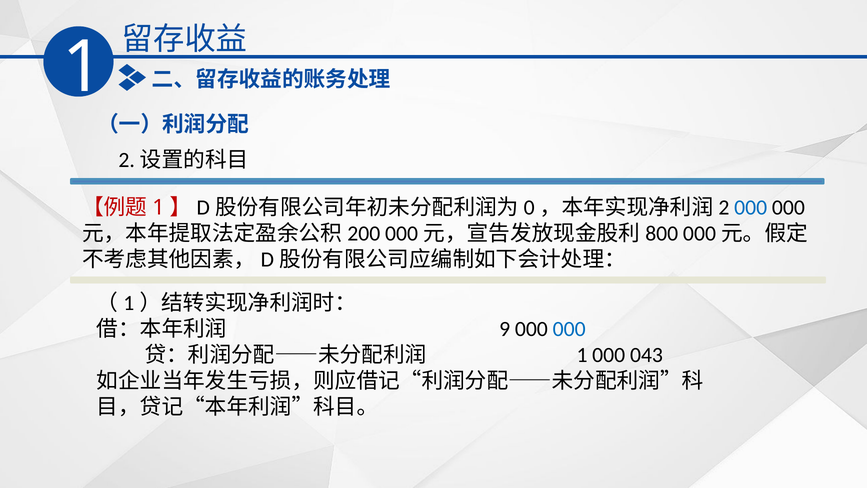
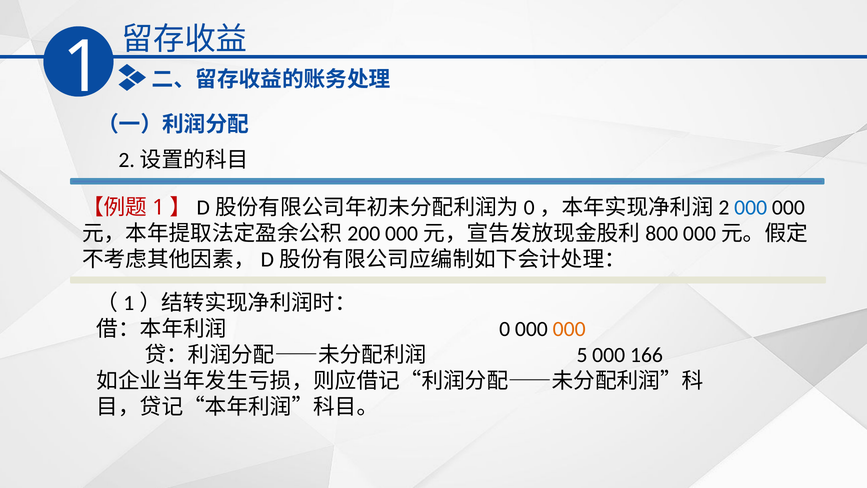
9: 9 -> 0
000 at (569, 329) colour: blue -> orange
1 at (582, 355): 1 -> 5
043: 043 -> 166
